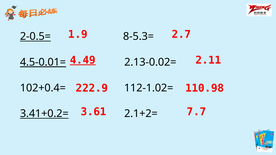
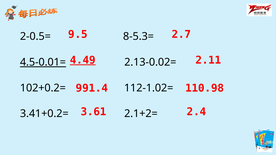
1.9: 1.9 -> 9.5
2-0.5= underline: present -> none
222.9: 222.9 -> 991.4
102+0.4=: 102+0.4= -> 102+0.2=
7.7: 7.7 -> 2.4
3.41+0.2= underline: present -> none
